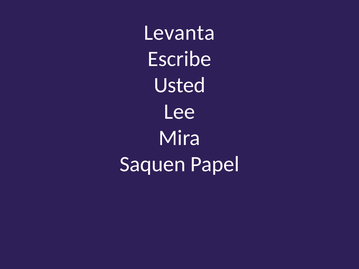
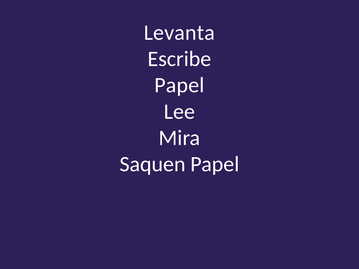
Usted at (180, 85): Usted -> Papel
